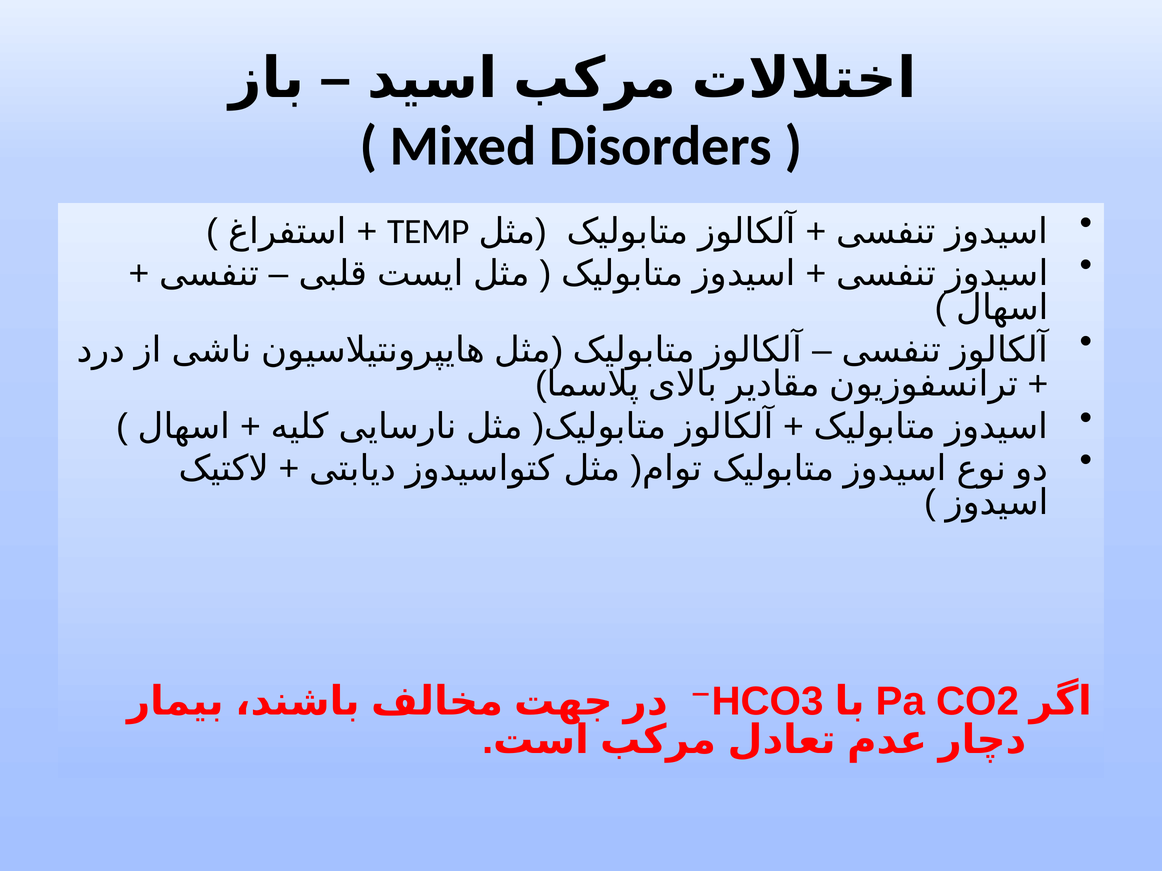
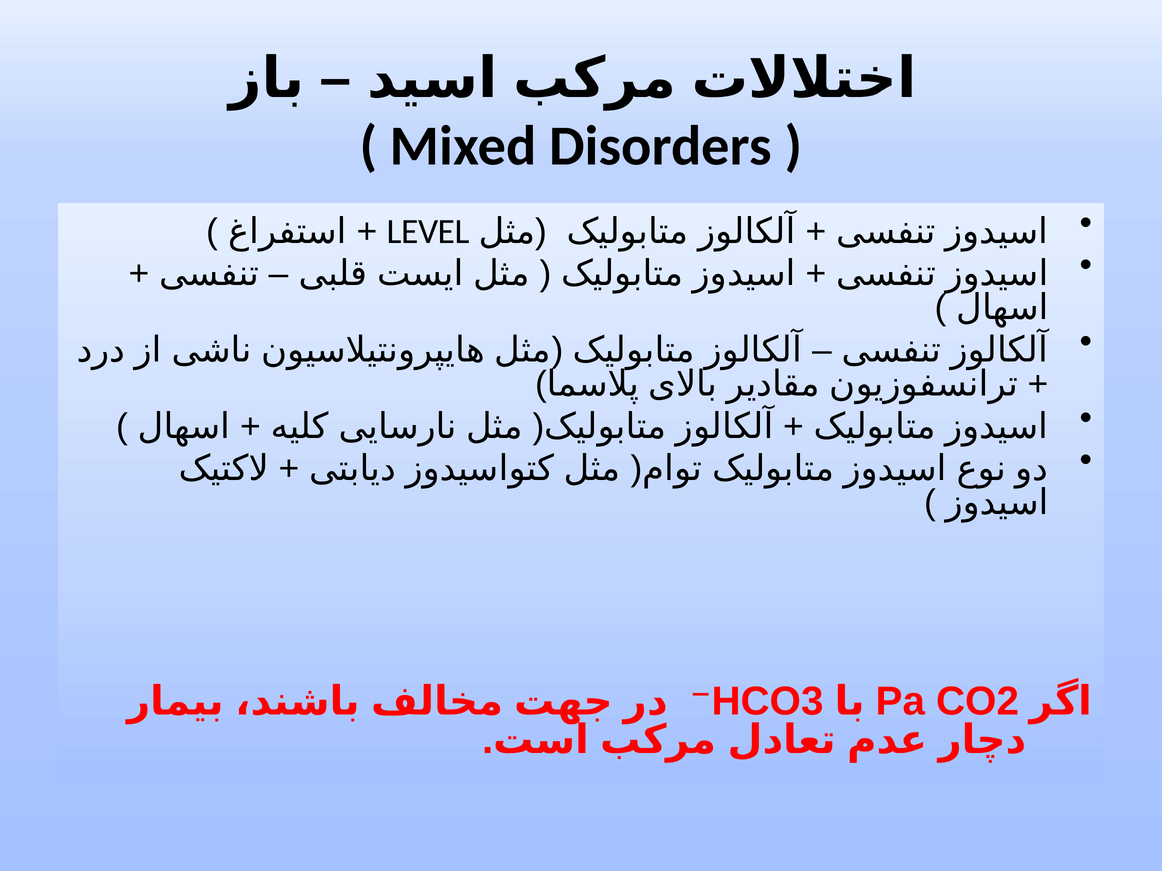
TEMP: TEMP -> LEVEL
